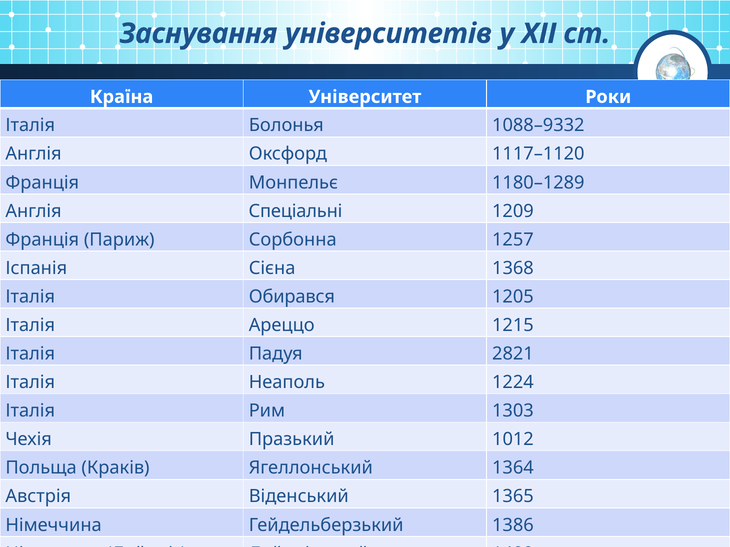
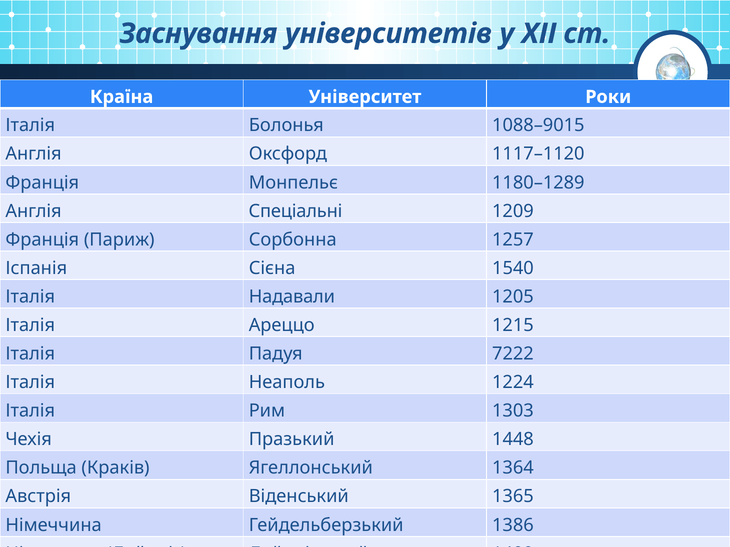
1088–9332: 1088–9332 -> 1088–9015
1368: 1368 -> 1540
Обирався: Обирався -> Надавали
2821: 2821 -> 7222
1012: 1012 -> 1448
